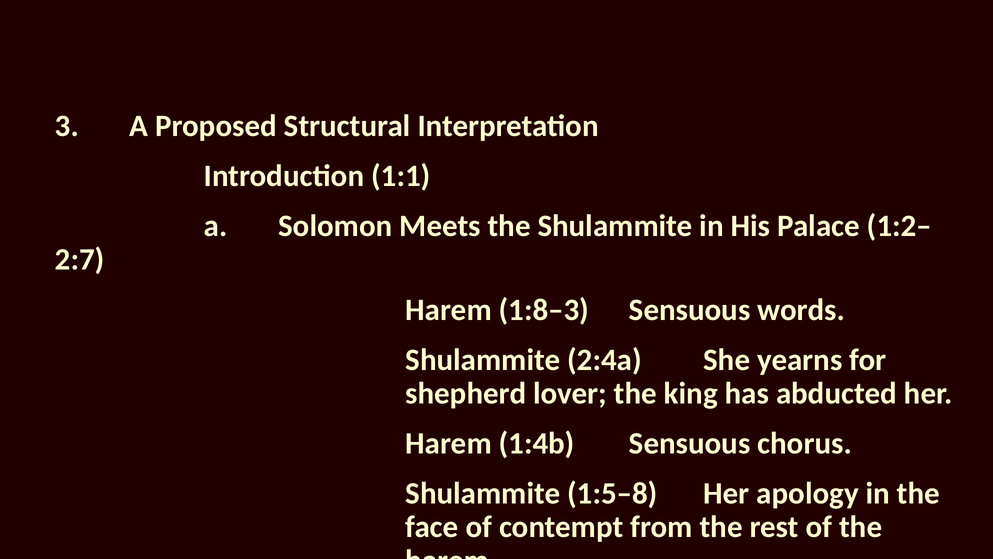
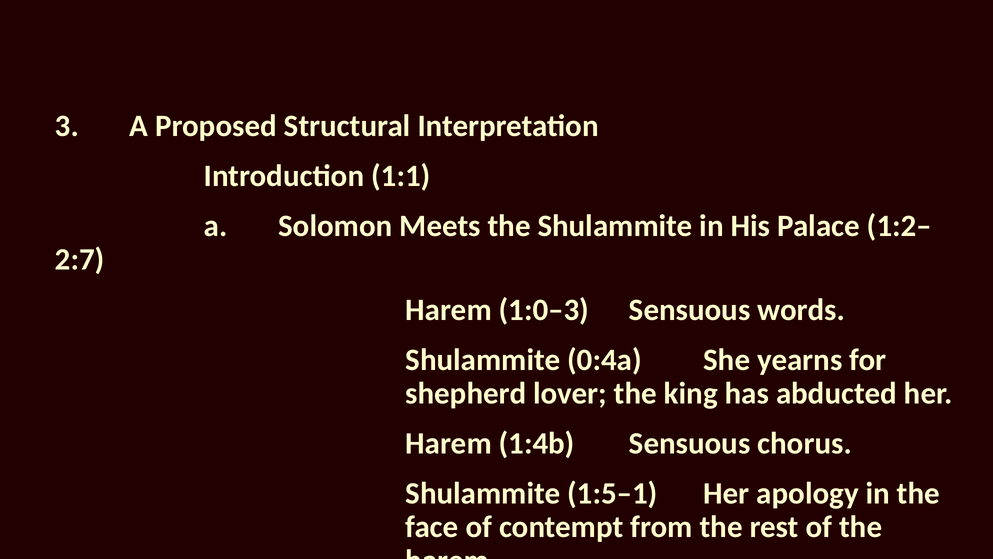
1:8–3: 1:8–3 -> 1:0–3
2:4a: 2:4a -> 0:4a
1:5–8: 1:5–8 -> 1:5–1
